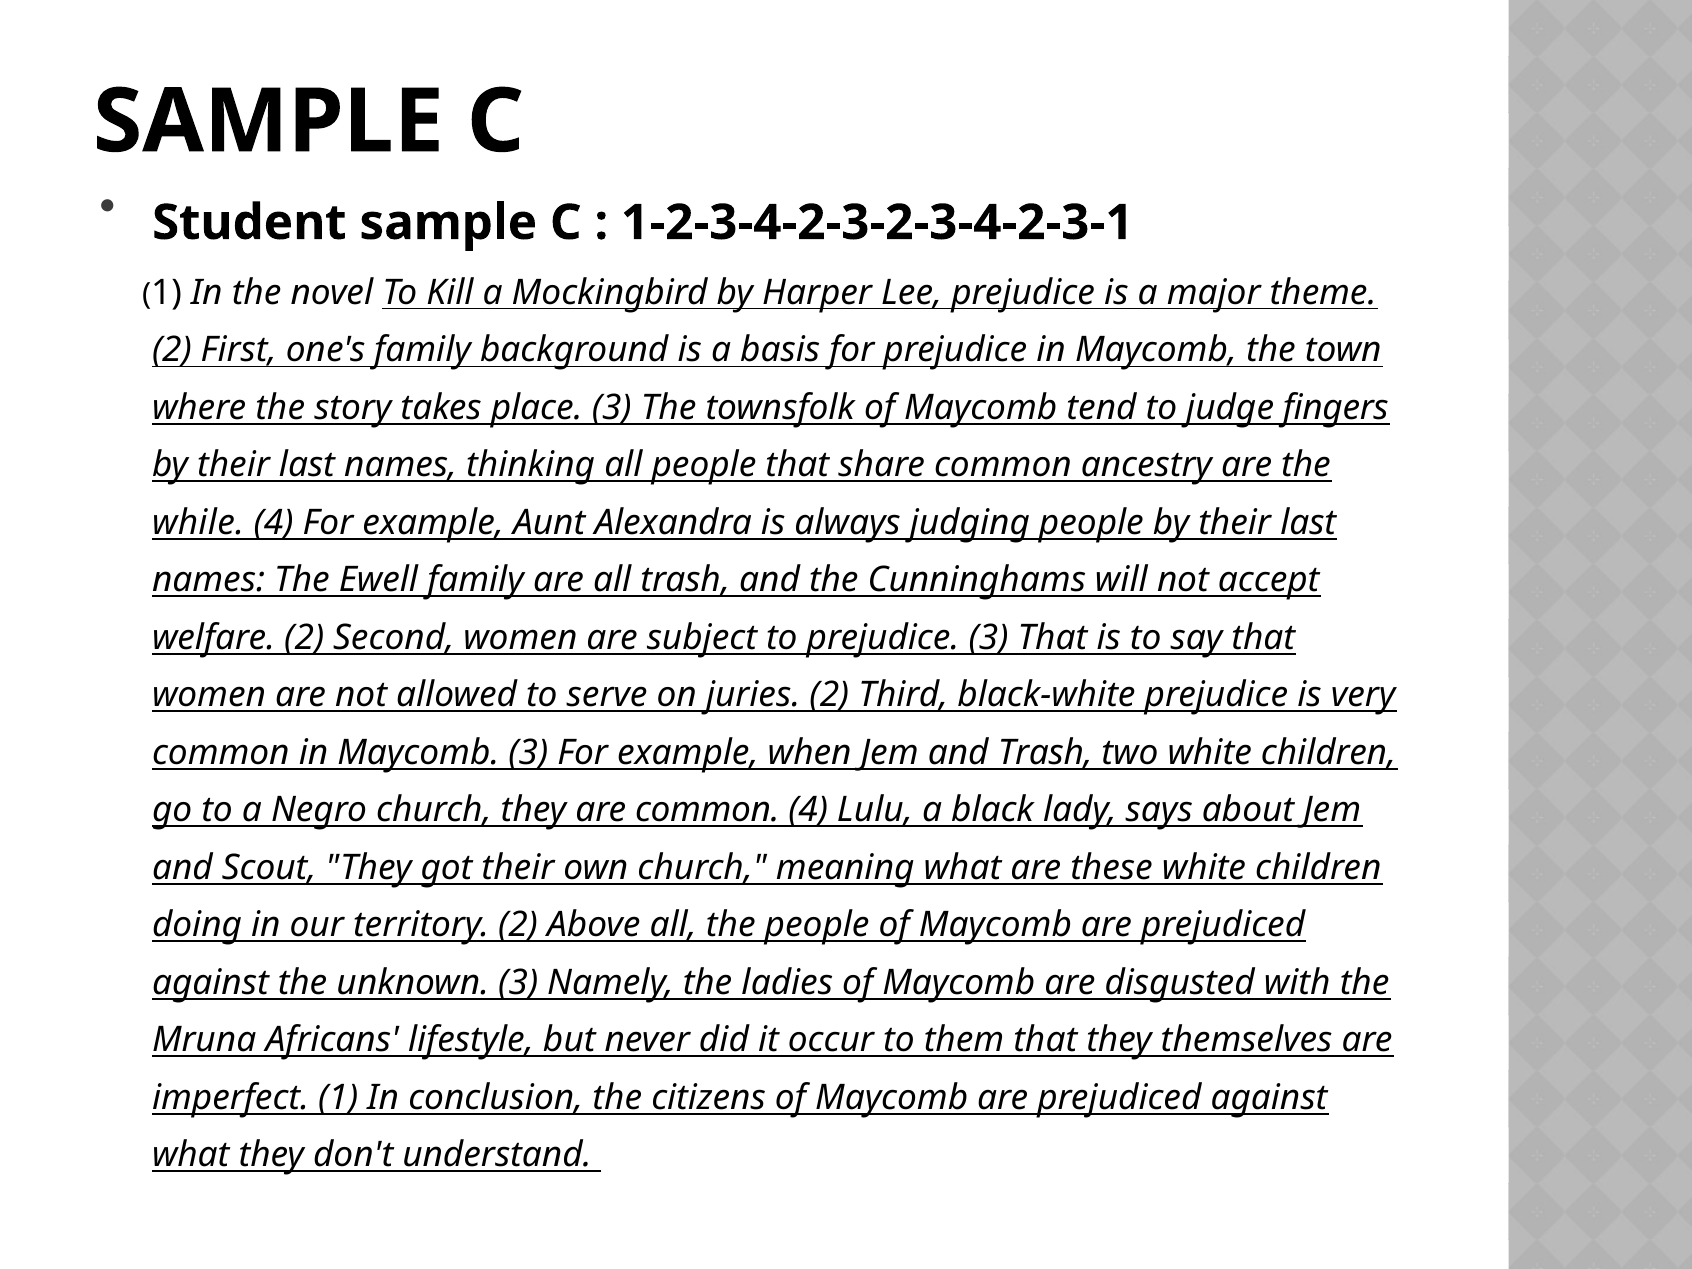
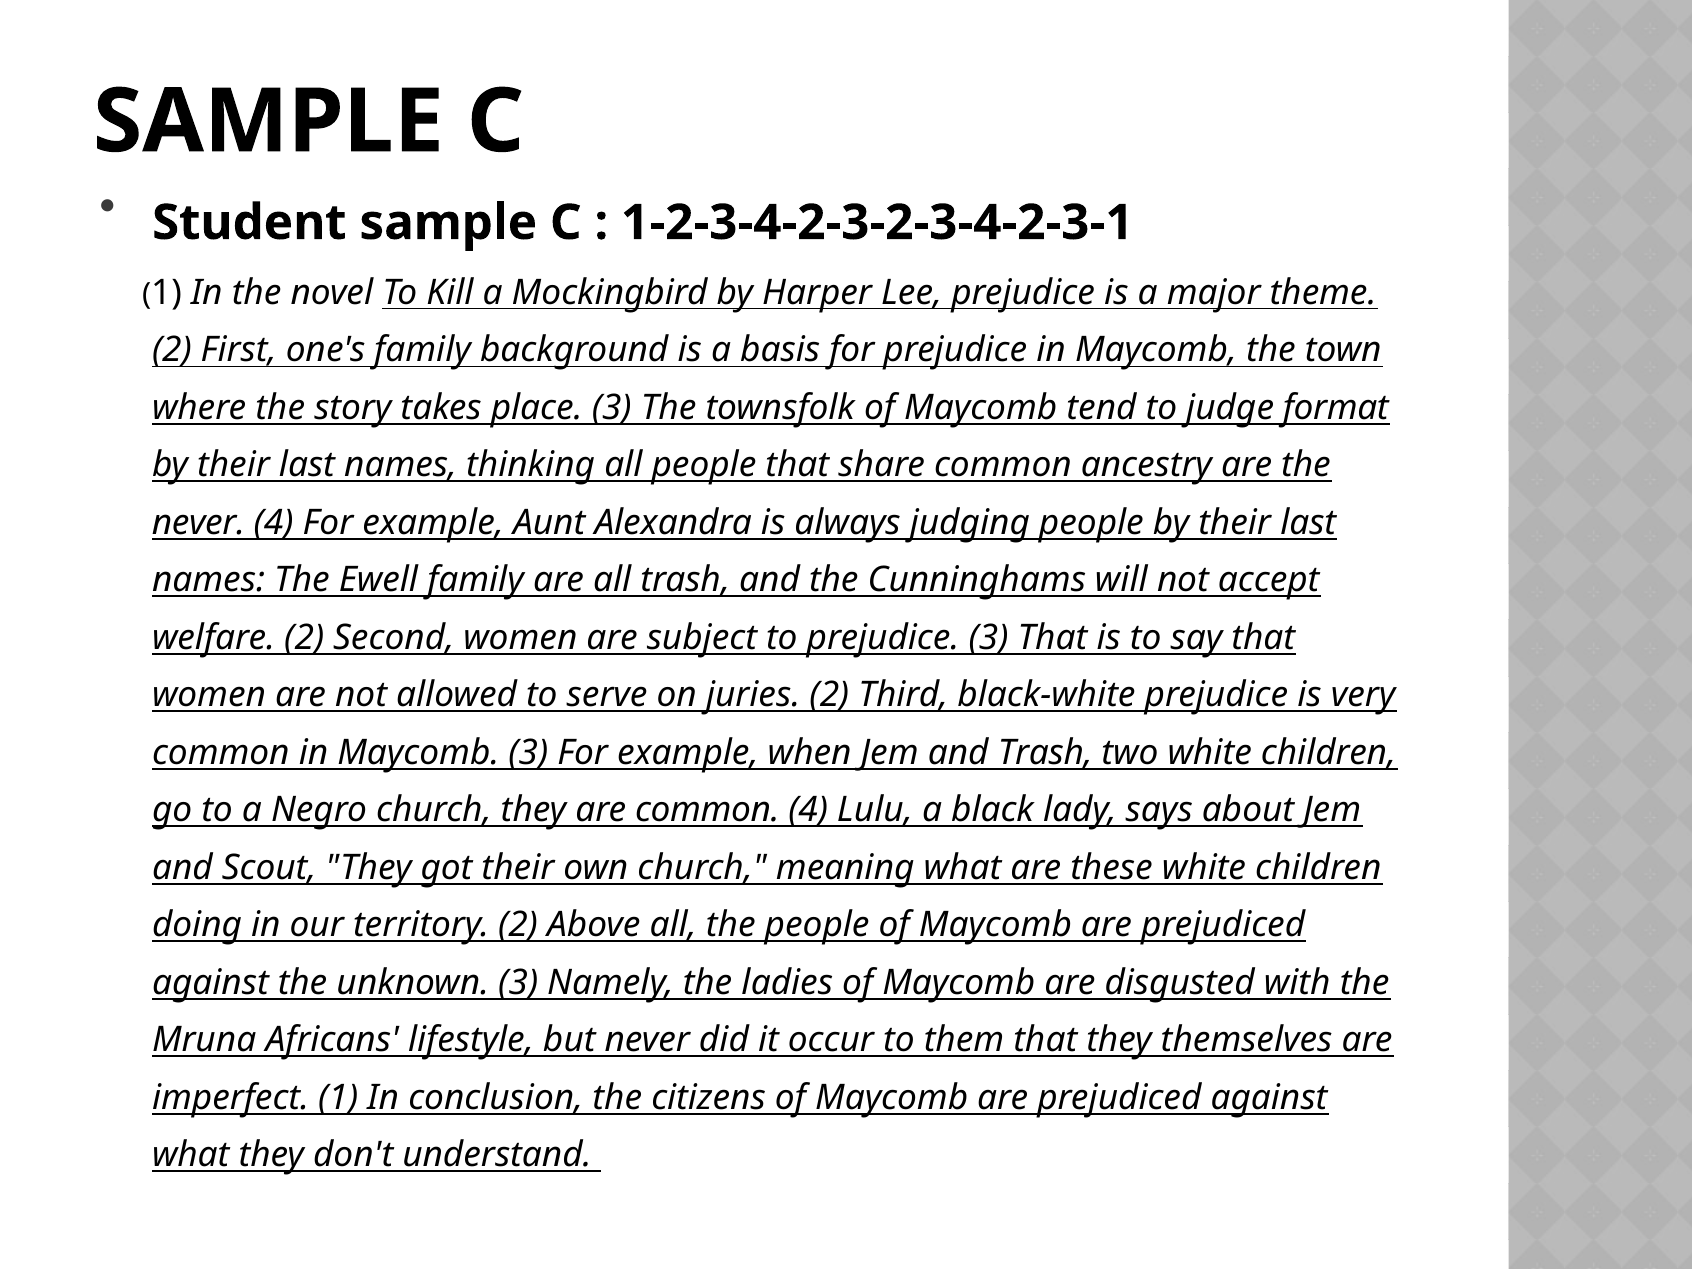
fingers: fingers -> format
while at (198, 523): while -> never
